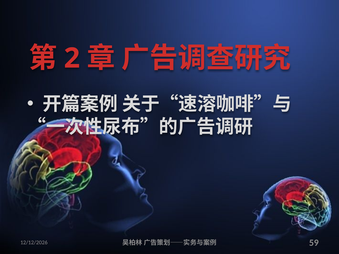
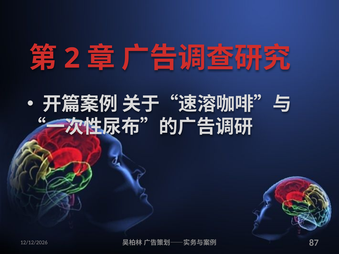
59: 59 -> 87
